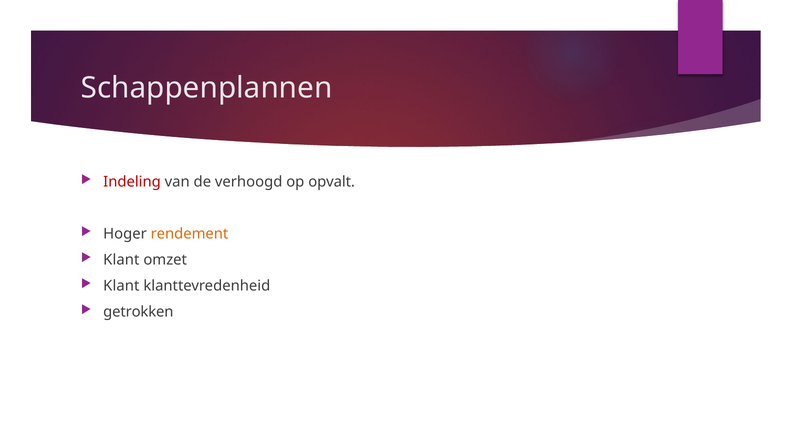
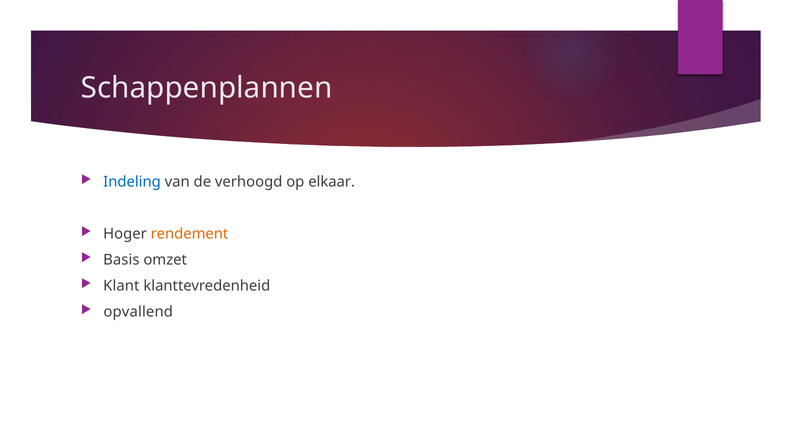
Indeling colour: red -> blue
opvalt: opvalt -> elkaar
Klant at (121, 260): Klant -> Basis
getrokken: getrokken -> opvallend
